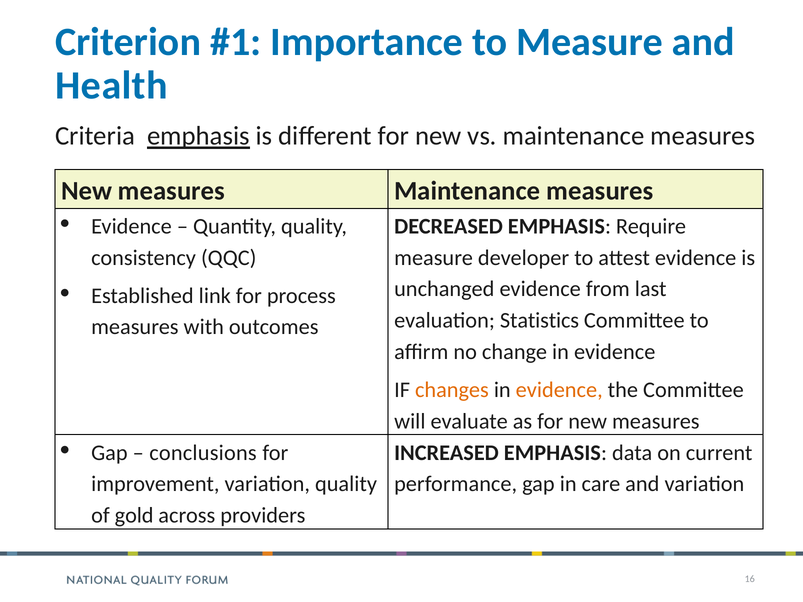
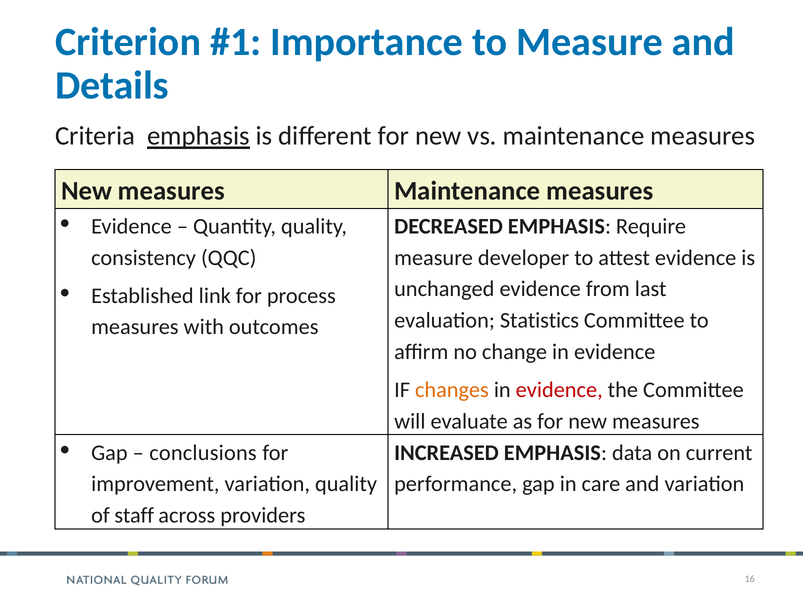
Health: Health -> Details
evidence at (559, 390) colour: orange -> red
gold: gold -> staff
